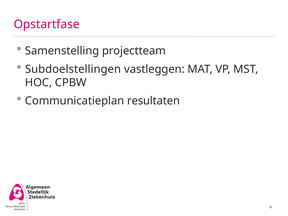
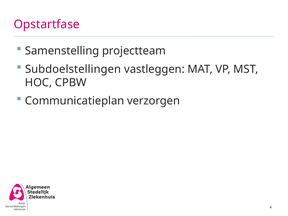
resultaten: resultaten -> verzorgen
